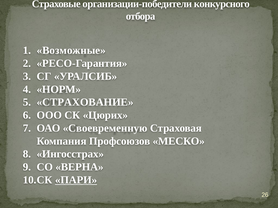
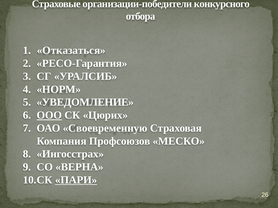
Возможные: Возможные -> Отказаться
СТРАХОВАНИЕ: СТРАХОВАНИЕ -> УВЕДОМЛЕНИЕ
ООО underline: none -> present
